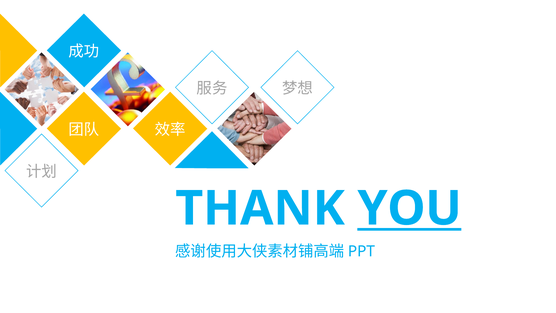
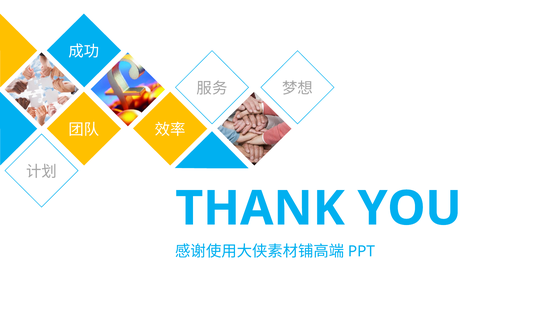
YOU underline: present -> none
